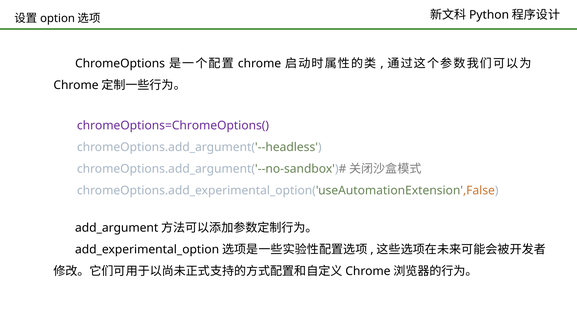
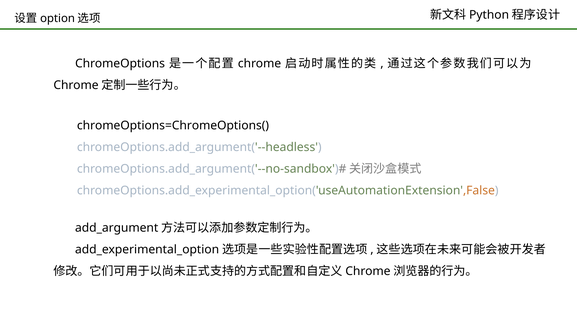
chromeOptions=ChromeOptions( colour: purple -> black
